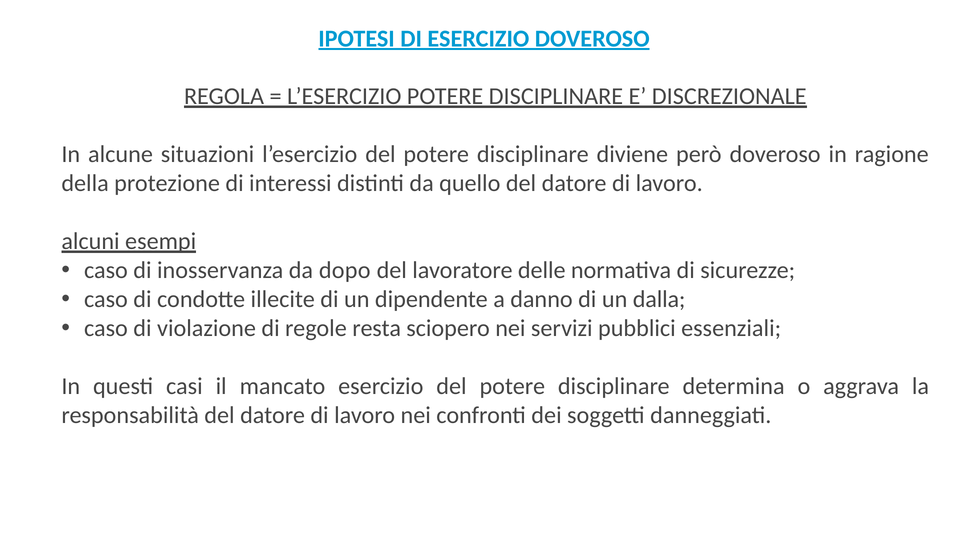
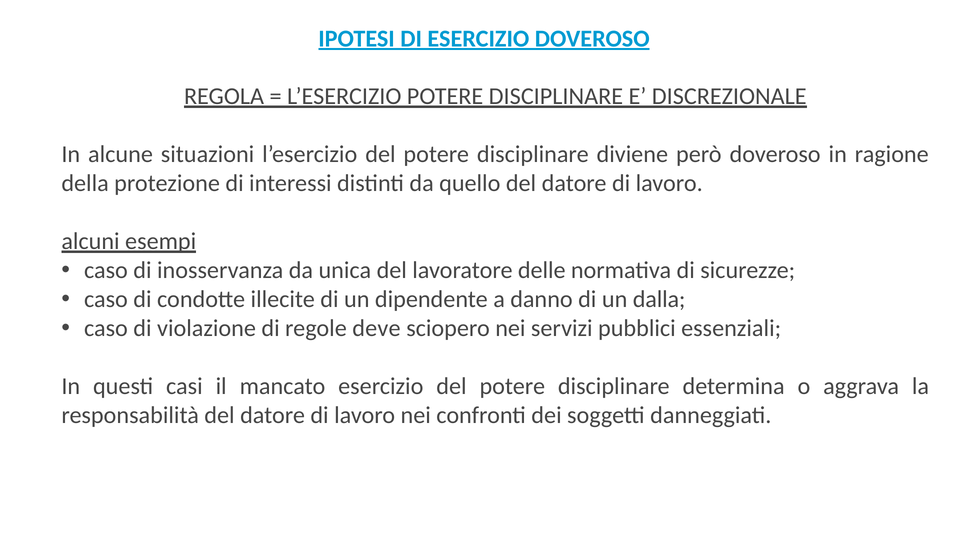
dopo: dopo -> unica
resta: resta -> deve
